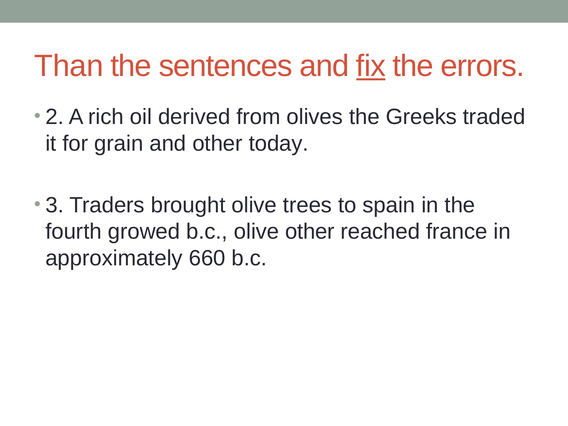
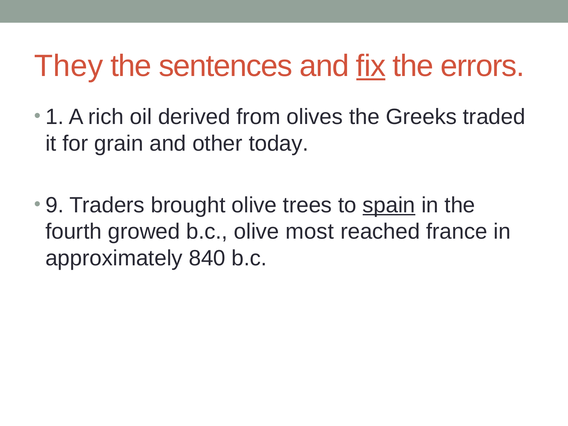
Than: Than -> They
2: 2 -> 1
3: 3 -> 9
spain underline: none -> present
olive other: other -> most
660: 660 -> 840
